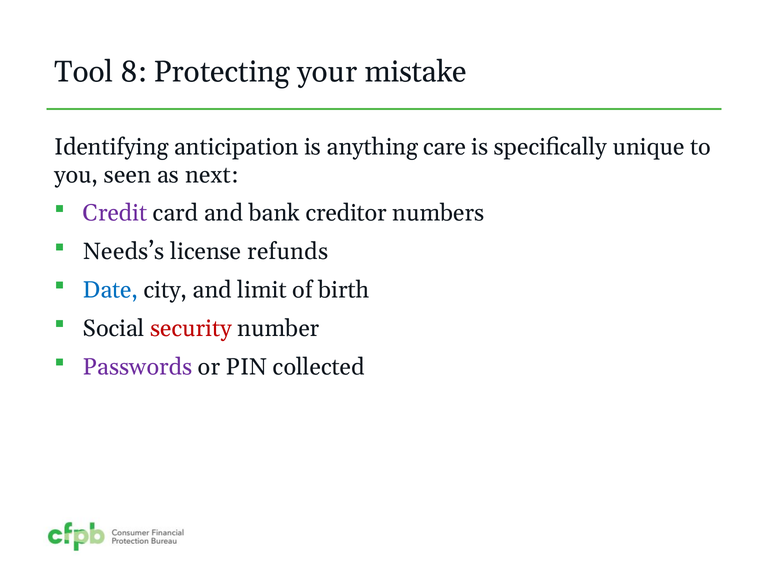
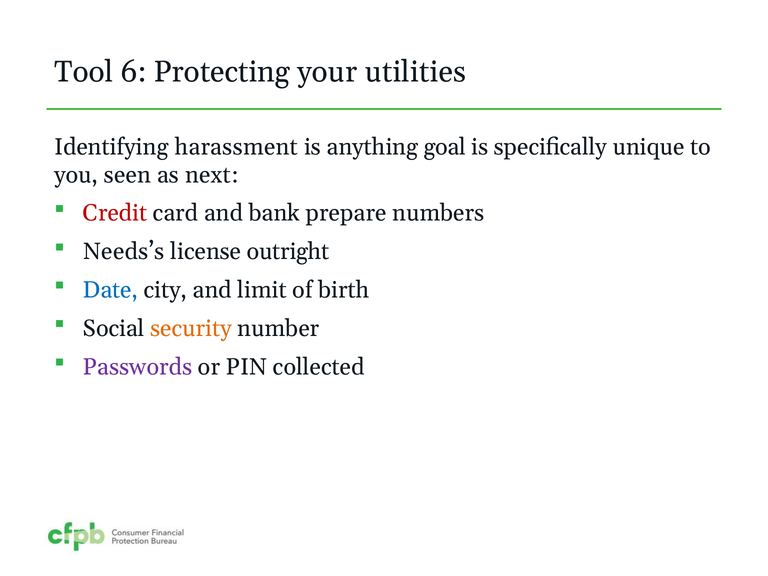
8: 8 -> 6
mistake: mistake -> utilities
anticipation: anticipation -> harassment
care: care -> goal
Credit colour: purple -> red
creditor: creditor -> prepare
refunds: refunds -> outright
security colour: red -> orange
